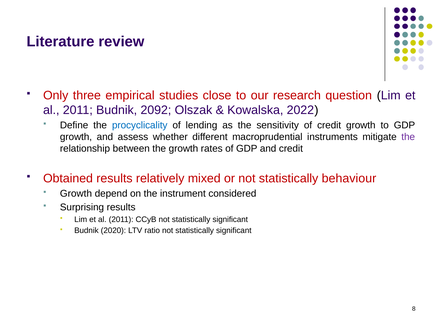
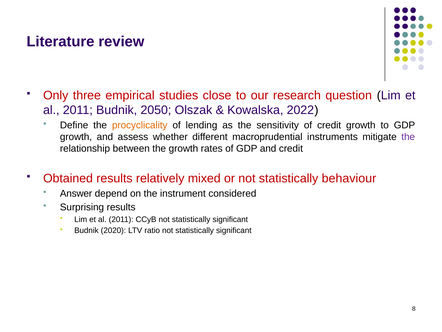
2092: 2092 -> 2050
procyclicality colour: blue -> orange
Growth at (76, 193): Growth -> Answer
